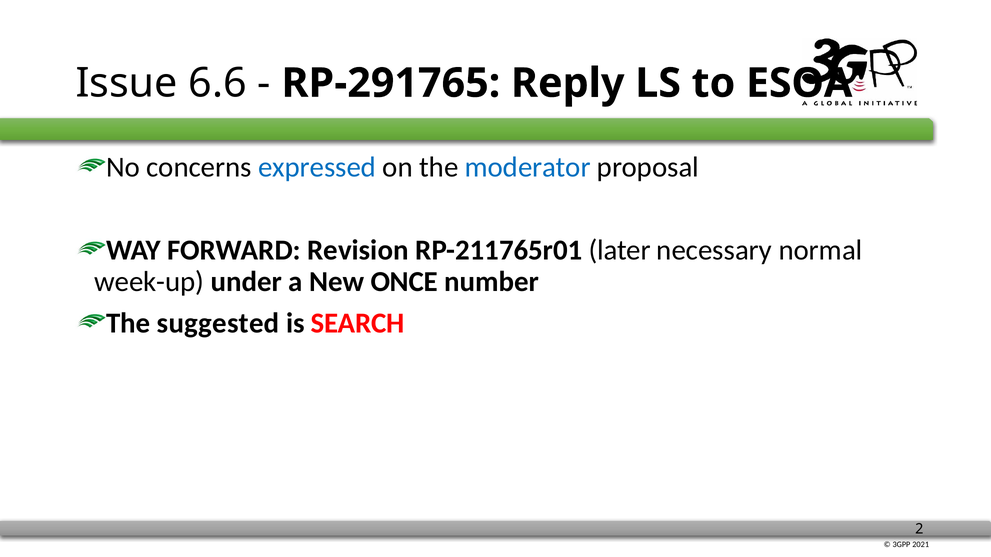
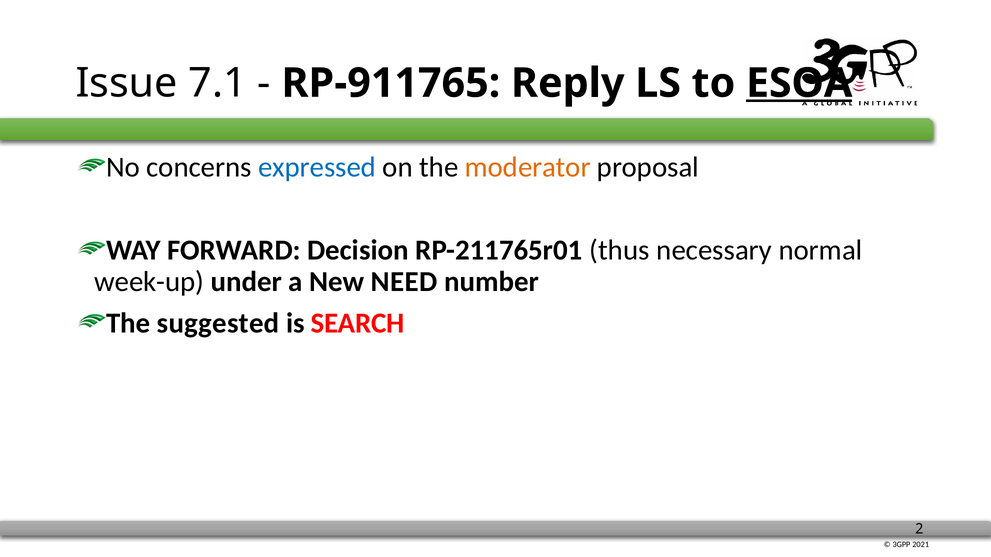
6.6: 6.6 -> 7.1
RP-291765: RP-291765 -> RP-911765
ESOA underline: none -> present
moderator colour: blue -> orange
Revision: Revision -> Decision
later: later -> thus
ONCE: ONCE -> NEED
